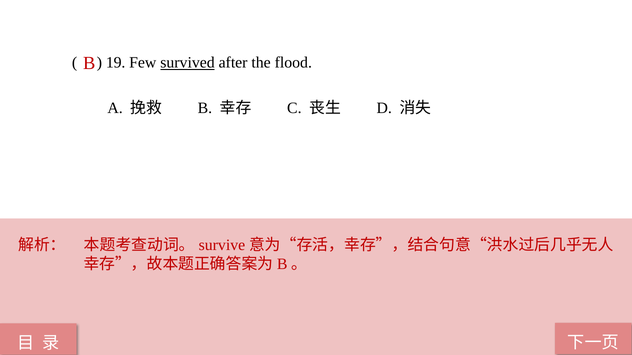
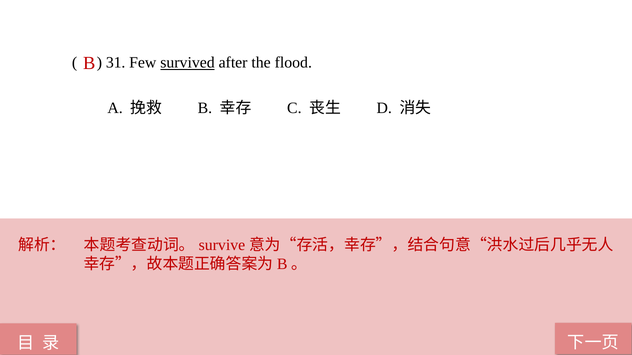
19: 19 -> 31
